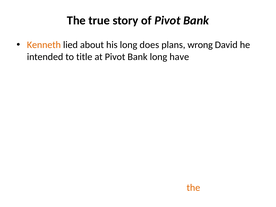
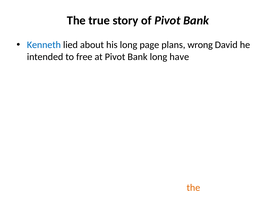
Kenneth at (44, 45) colour: orange -> blue
does: does -> page
title: title -> free
